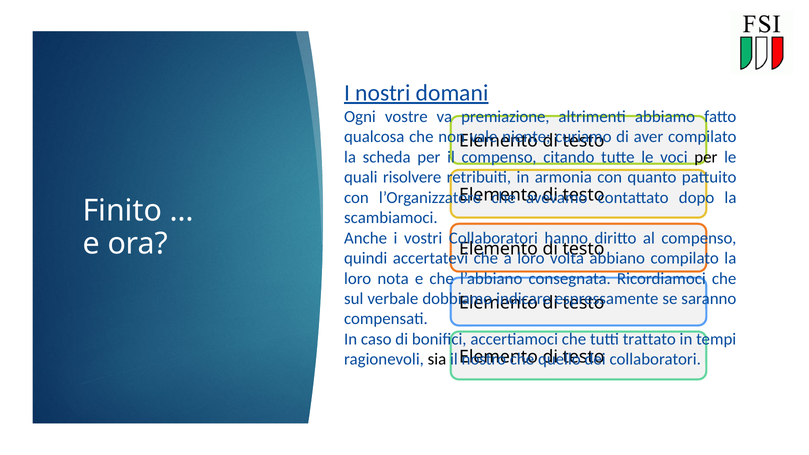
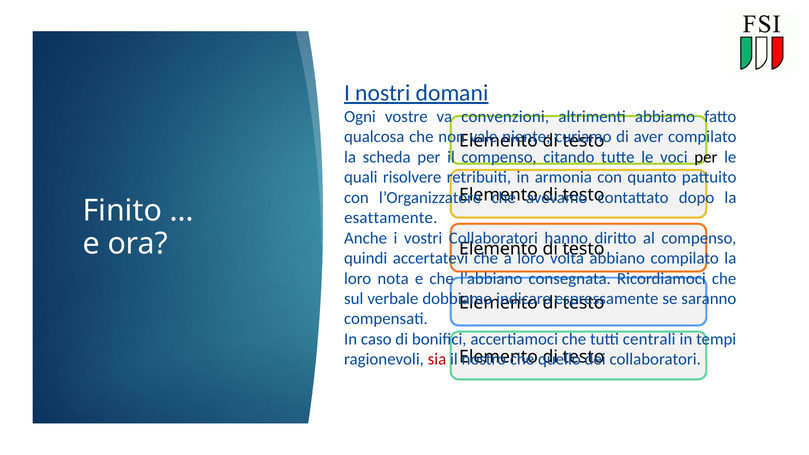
premiazione: premiazione -> convenzioni
scambiamoci: scambiamoci -> esattamente
trattato: trattato -> centrali
sia colour: black -> red
